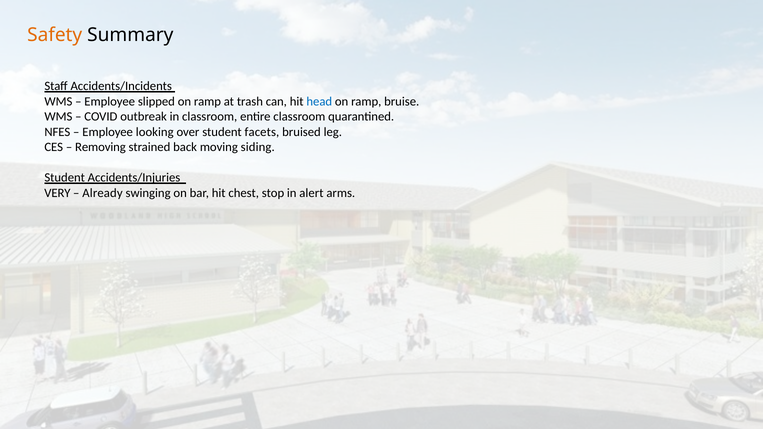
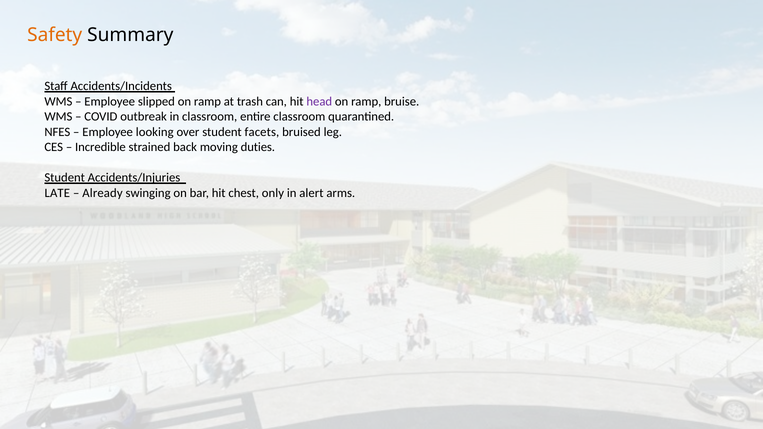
head colour: blue -> purple
Removing: Removing -> Incredible
siding: siding -> duties
VERY: VERY -> LATE
stop: stop -> only
